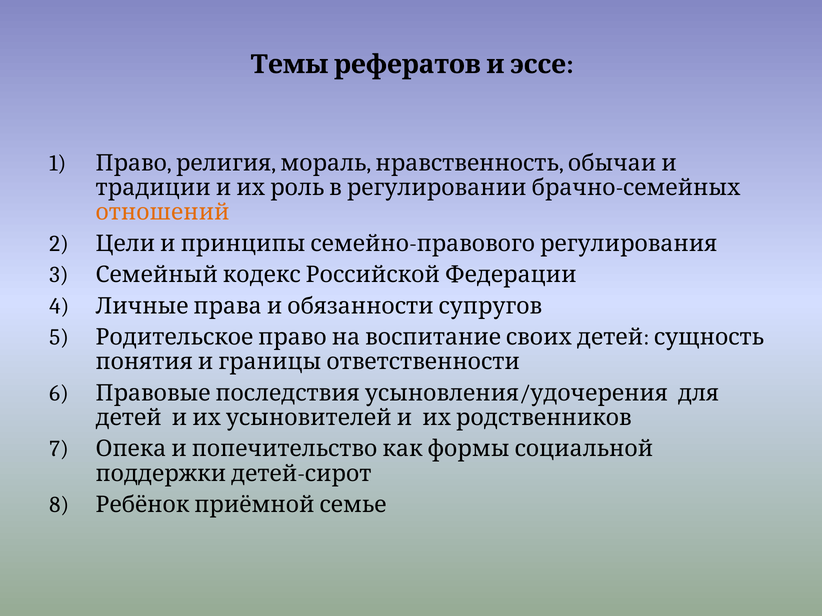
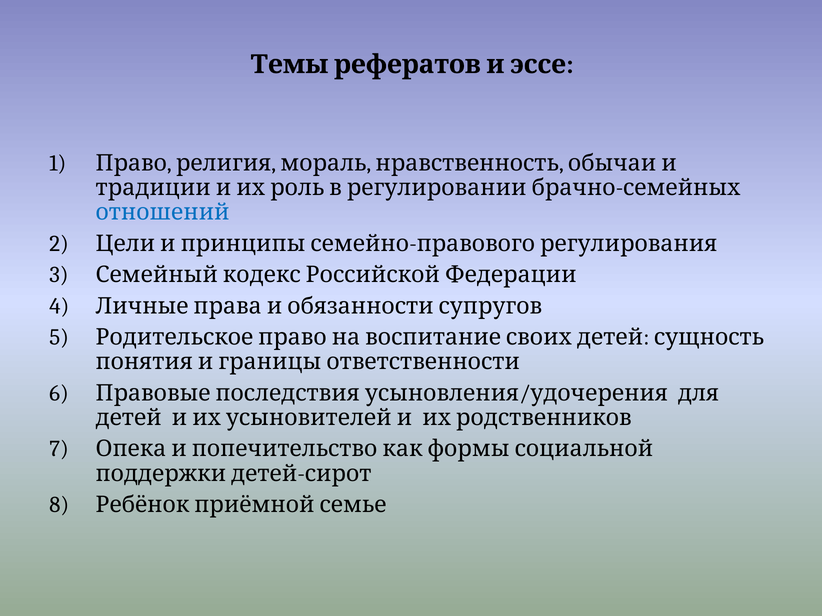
отношений colour: orange -> blue
